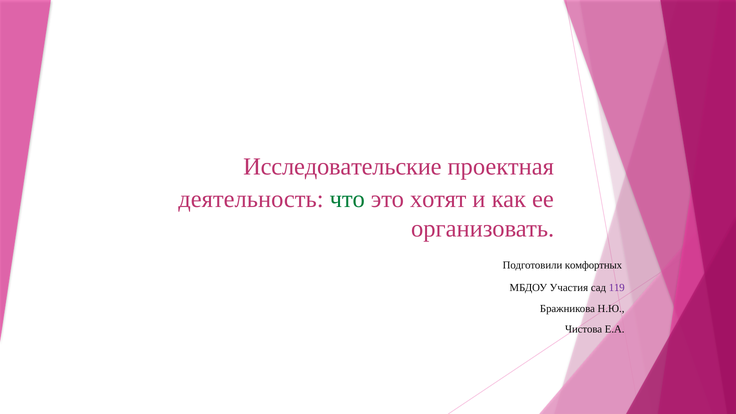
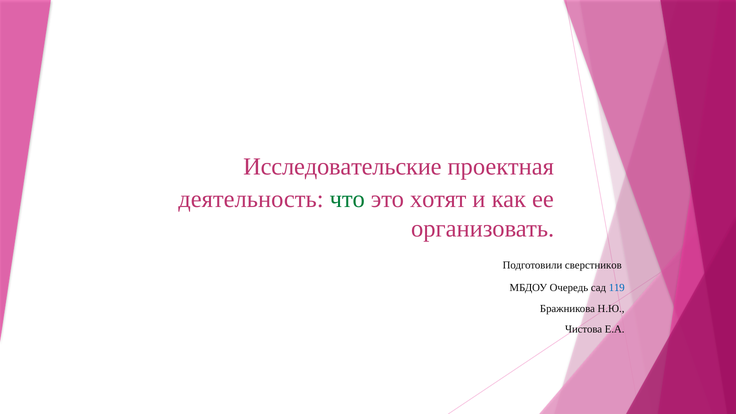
комфортных: комфортных -> сверстников
Участия: Участия -> Очередь
119 colour: purple -> blue
